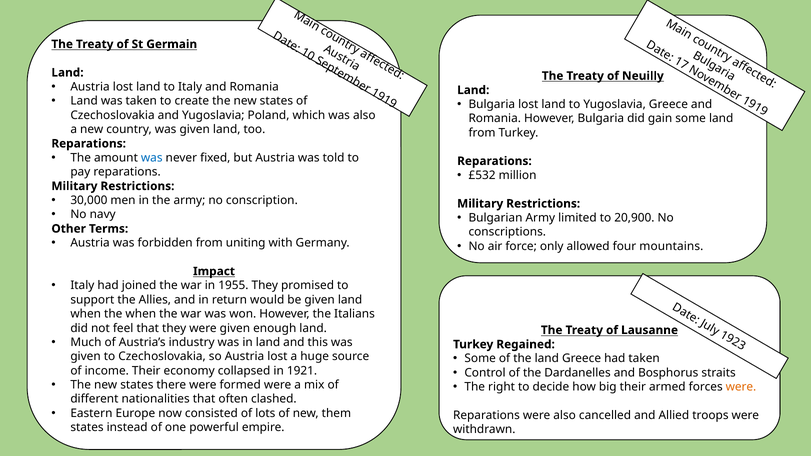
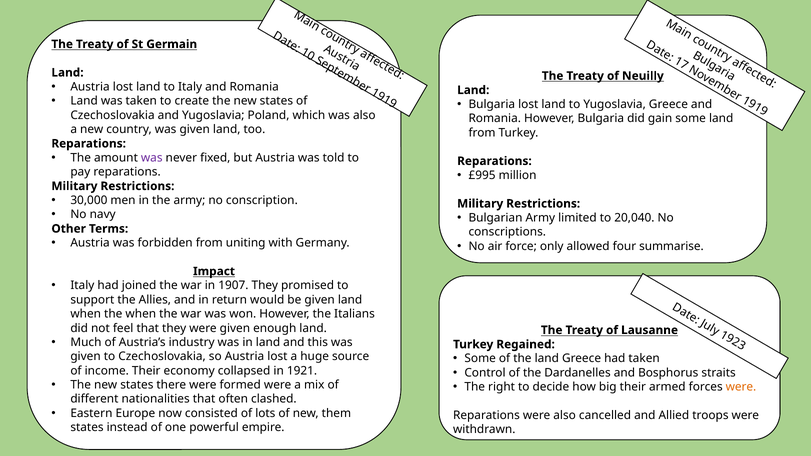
was at (152, 158) colour: blue -> purple
£532: £532 -> £995
20,900: 20,900 -> 20,040
mountains: mountains -> summarise
1955: 1955 -> 1907
